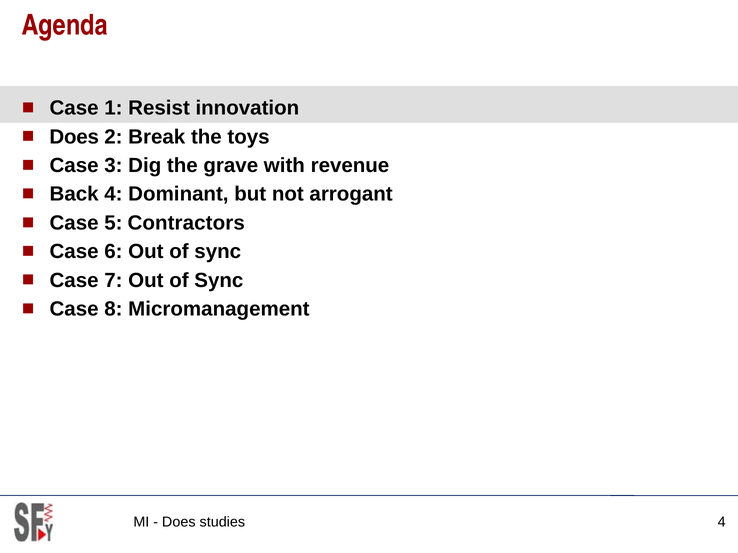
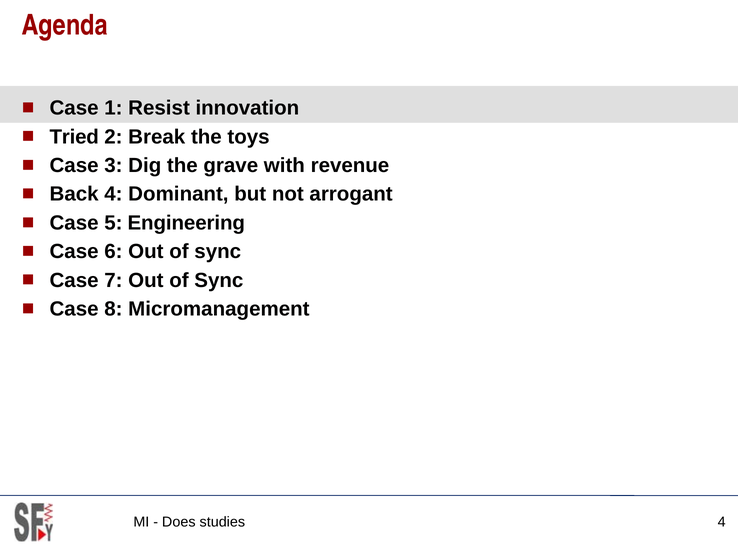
Does at (74, 137): Does -> Tried
Contractors: Contractors -> Engineering
